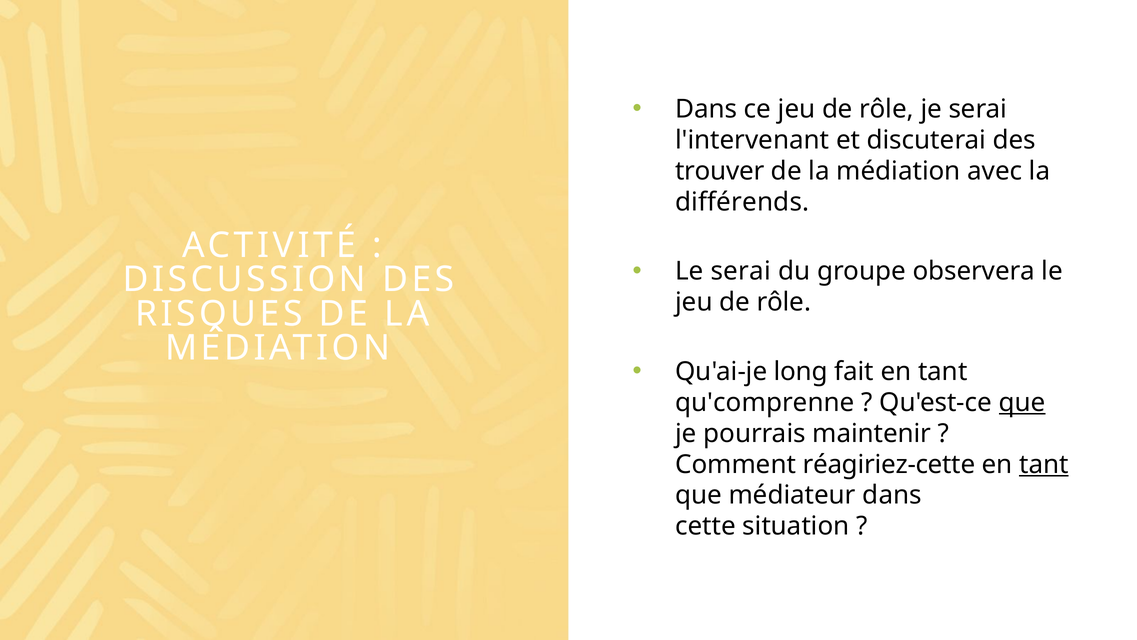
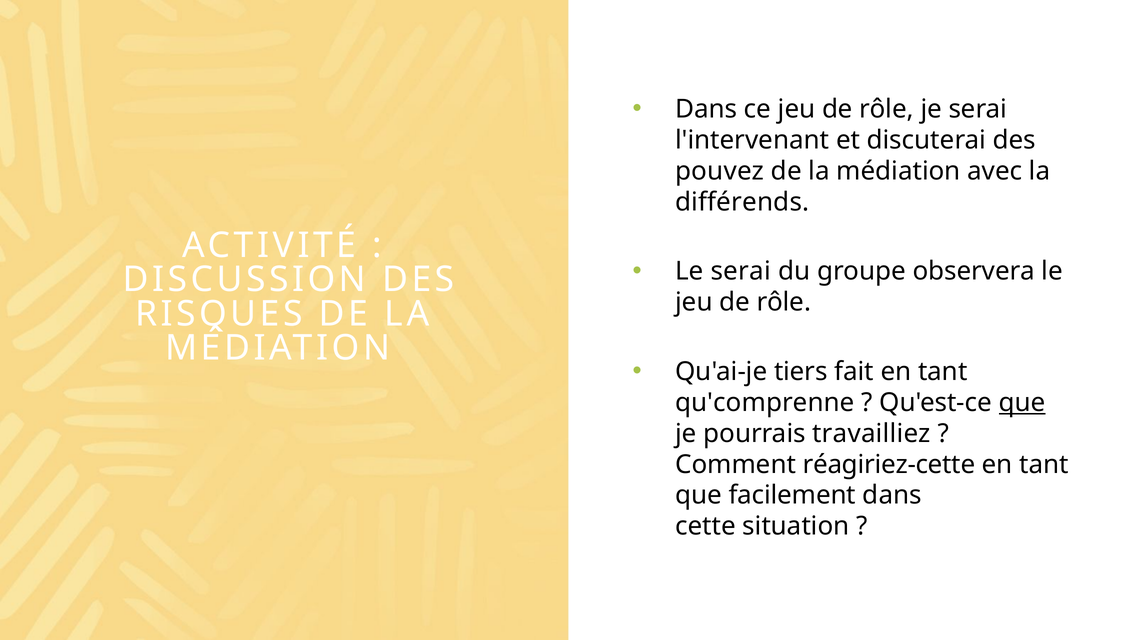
trouver: trouver -> pouvez
long: long -> tiers
maintenir: maintenir -> travailliez
tant at (1044, 464) underline: present -> none
médiateur: médiateur -> facilement
